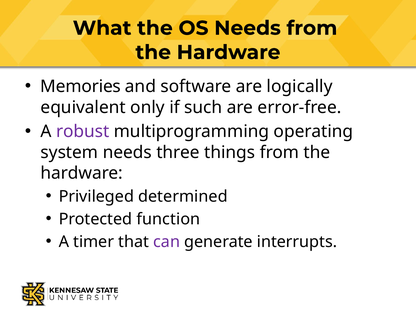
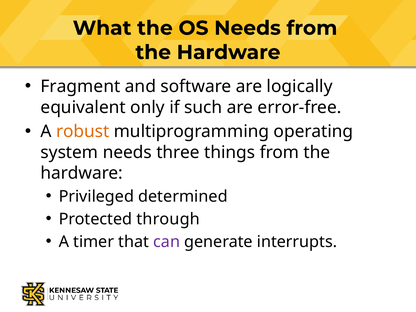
Memories: Memories -> Fragment
robust colour: purple -> orange
function: function -> through
